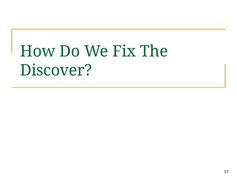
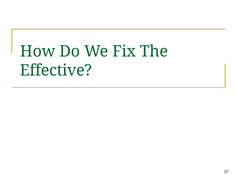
Discover: Discover -> Effective
